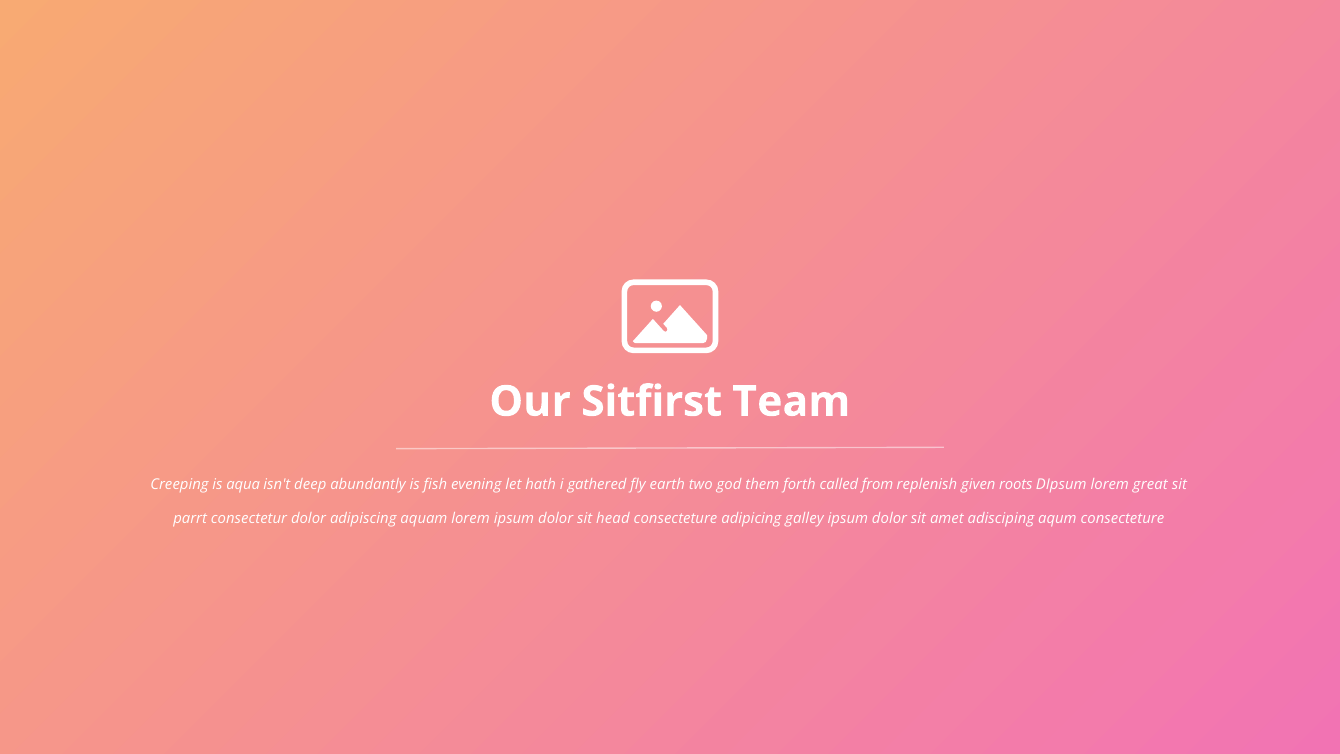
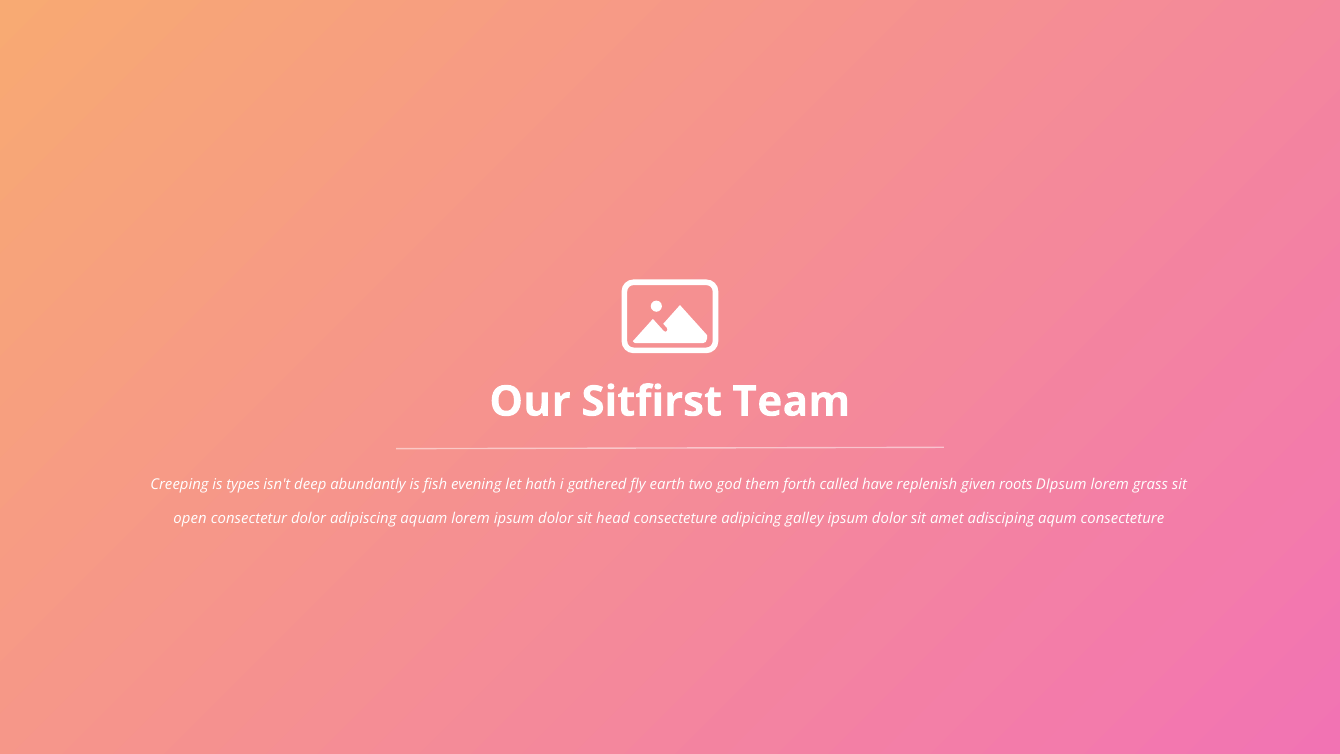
aqua: aqua -> types
from: from -> have
great: great -> grass
parrt: parrt -> open
